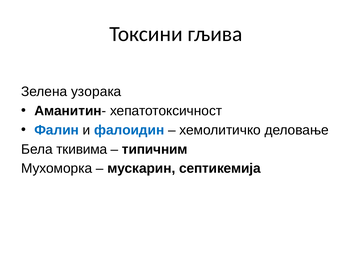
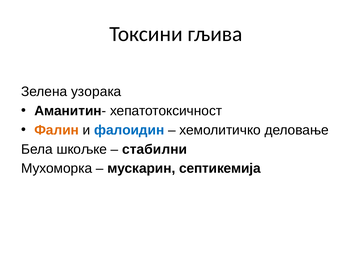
Фалин colour: blue -> orange
ткивима: ткивима -> шкољке
типичним: типичним -> стабилни
